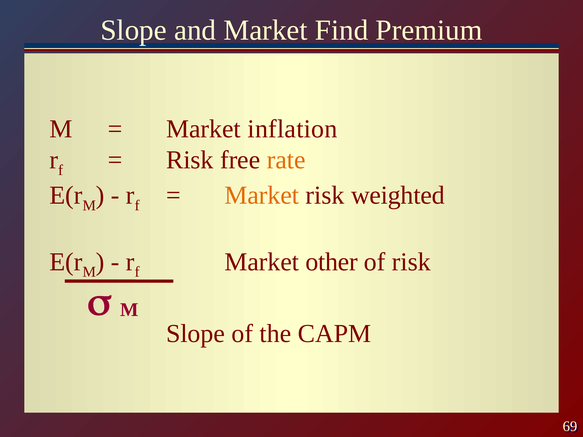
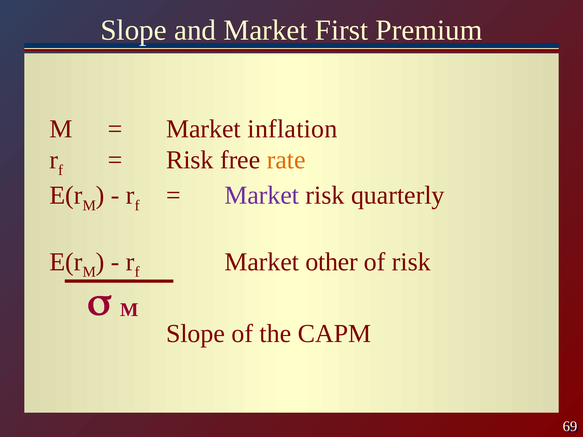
Find: Find -> First
Market at (262, 196) colour: orange -> purple
weighted: weighted -> quarterly
